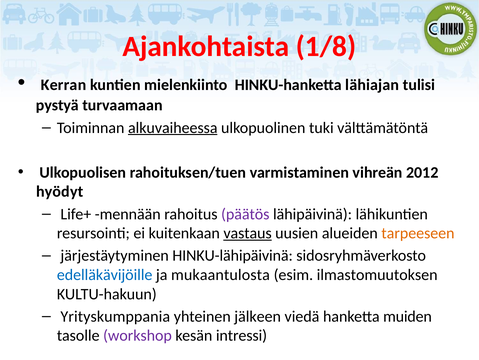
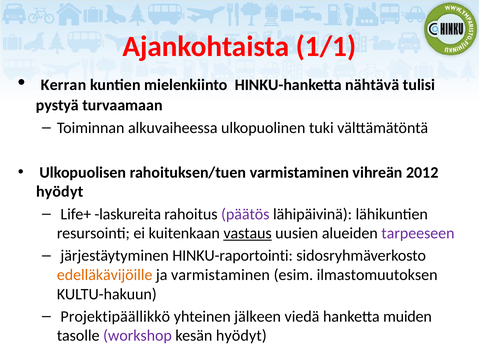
1/8: 1/8 -> 1/1
lähiajan: lähiajan -> nähtävä
alkuvaiheessa underline: present -> none
mennään: mennään -> laskureita
tarpeeseen colour: orange -> purple
HINKU-lähipäivinä: HINKU-lähipäivinä -> HINKU-raportointi
edelläkävijöille colour: blue -> orange
ja mukaantulosta: mukaantulosta -> varmistaminen
Yrityskumppania: Yrityskumppania -> Projektipäällikkö
kesän intressi: intressi -> hyödyt
